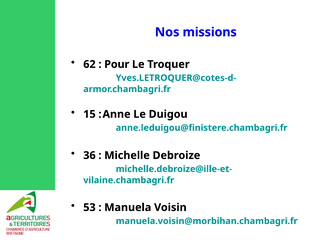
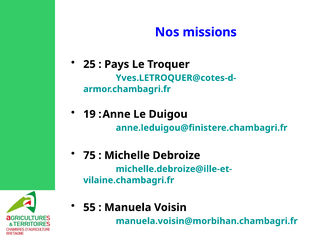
62: 62 -> 25
Pour: Pour -> Pays
15: 15 -> 19
36: 36 -> 75
53: 53 -> 55
